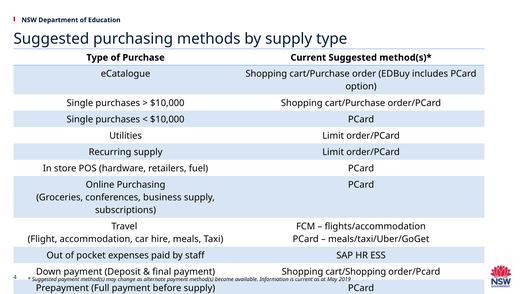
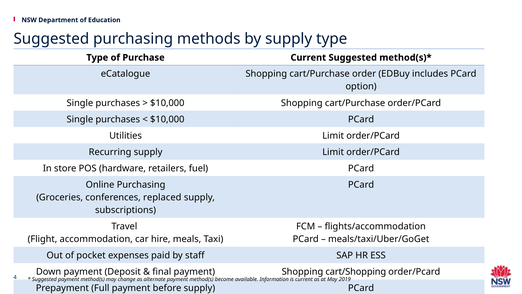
business: business -> replaced
